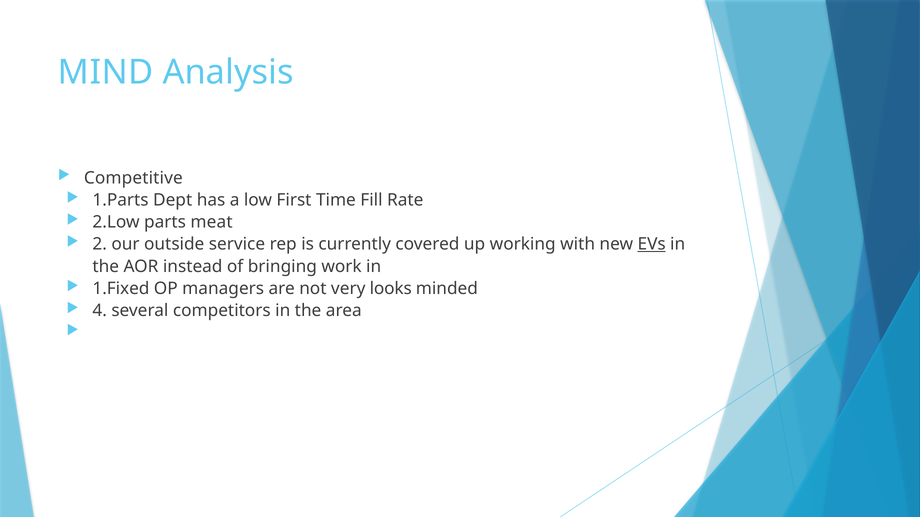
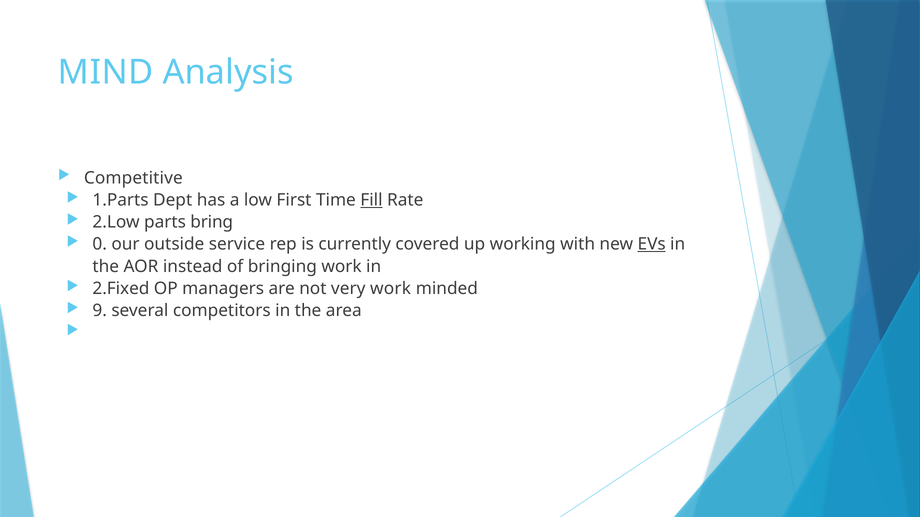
Fill underline: none -> present
meat: meat -> bring
2: 2 -> 0
1.Fixed: 1.Fixed -> 2.Fixed
very looks: looks -> work
4: 4 -> 9
